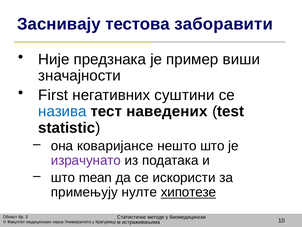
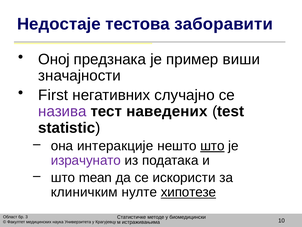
Заснивају: Заснивају -> Недостаје
Није: Није -> Оној
суштини: суштини -> случајно
назива colour: blue -> purple
коваријансе: коваријансе -> интеракције
што at (212, 146) underline: none -> present
примењују: примењују -> клиничким
